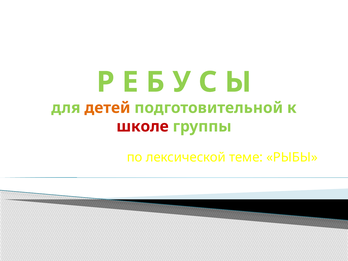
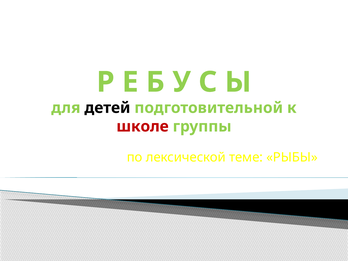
детей colour: orange -> black
